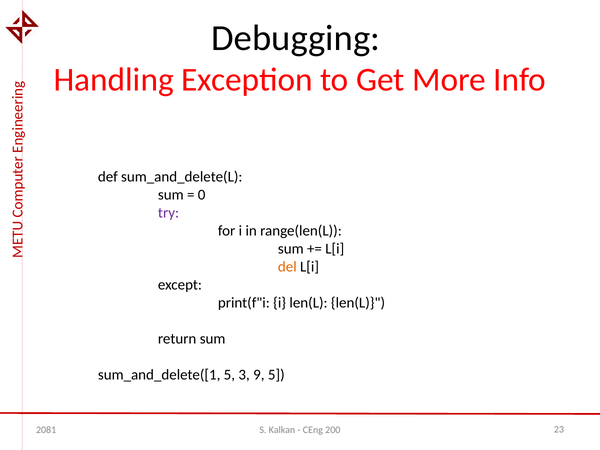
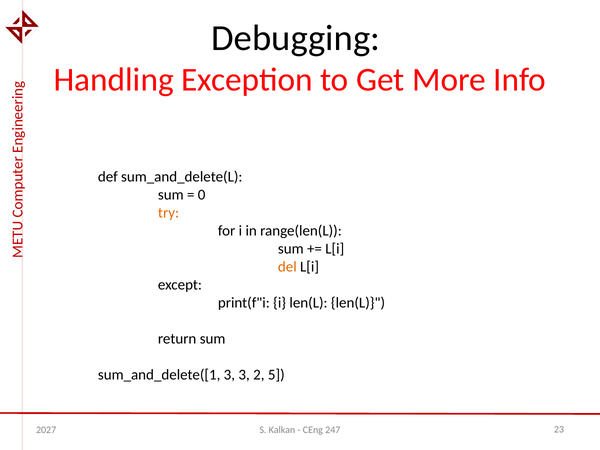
try colour: purple -> orange
sum_and_delete([1 5: 5 -> 3
9: 9 -> 2
2081: 2081 -> 2027
200: 200 -> 247
